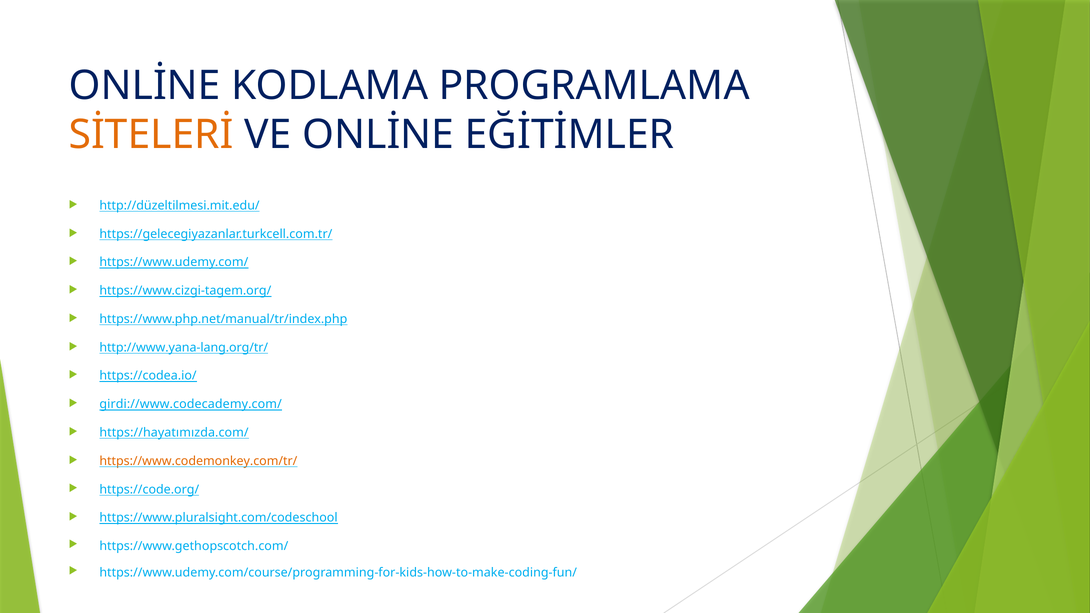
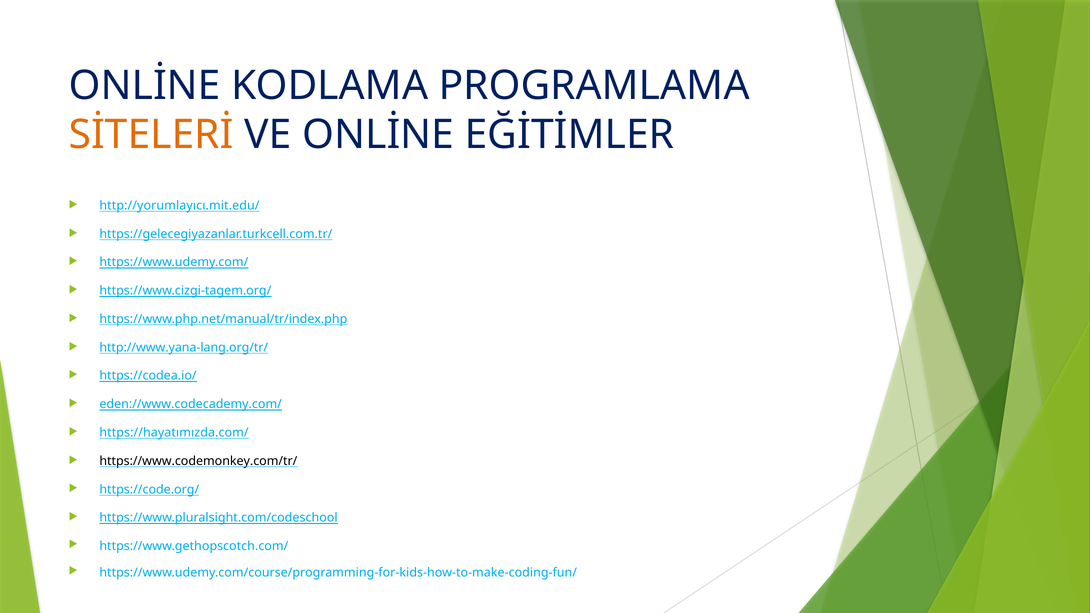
http://düzeltilmesi.mit.edu/: http://düzeltilmesi.mit.edu/ -> http://yorumlayıcı.mit.edu/
girdi://www.codecademy.com/: girdi://www.codecademy.com/ -> eden://www.codecademy.com/
https://www.codemonkey.com/tr/ colour: orange -> black
